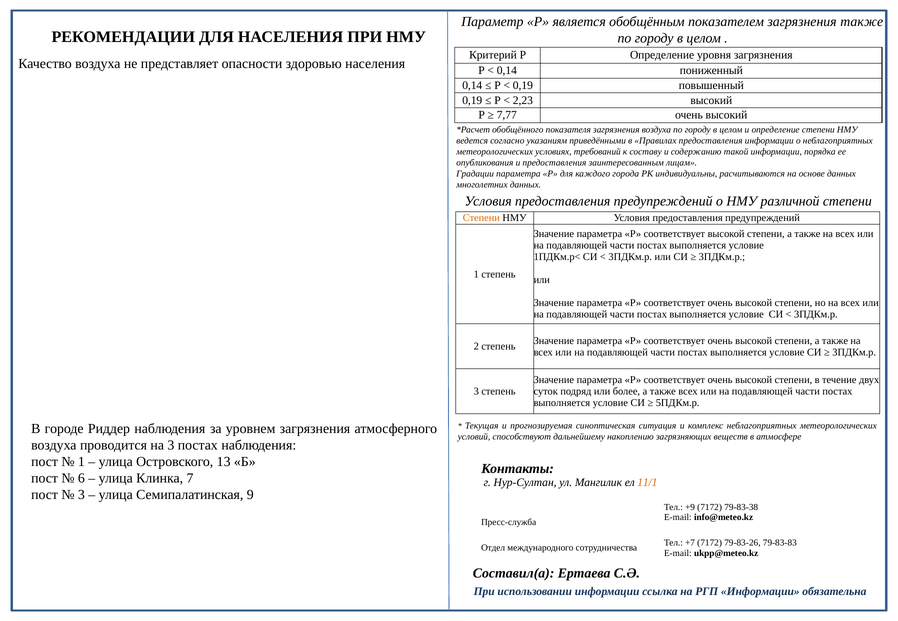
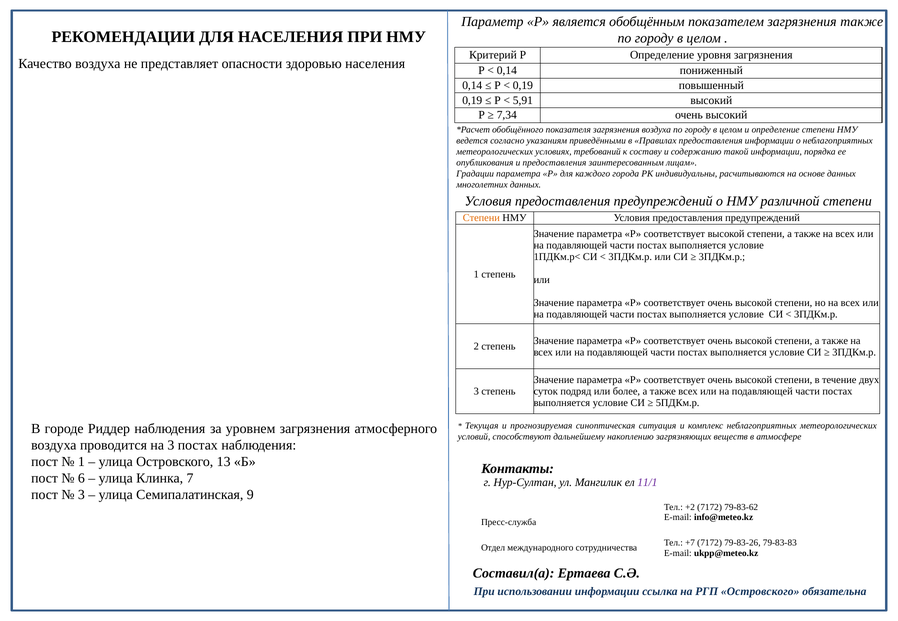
2,23: 2,23 -> 5,91
7,77: 7,77 -> 7,34
11/1 colour: orange -> purple
+9: +9 -> +2
79-83-38: 79-83-38 -> 79-83-62
РГП Информации: Информации -> Островского
